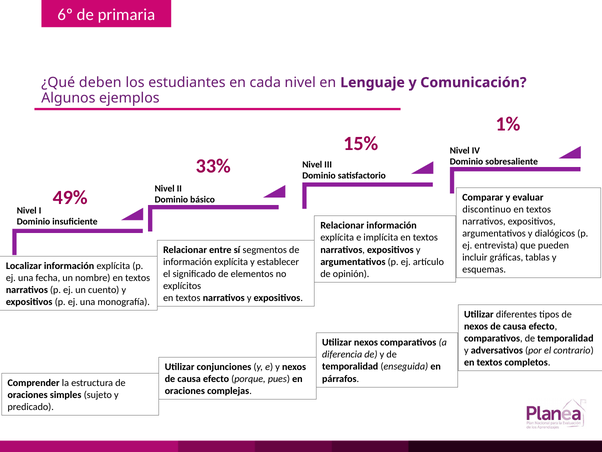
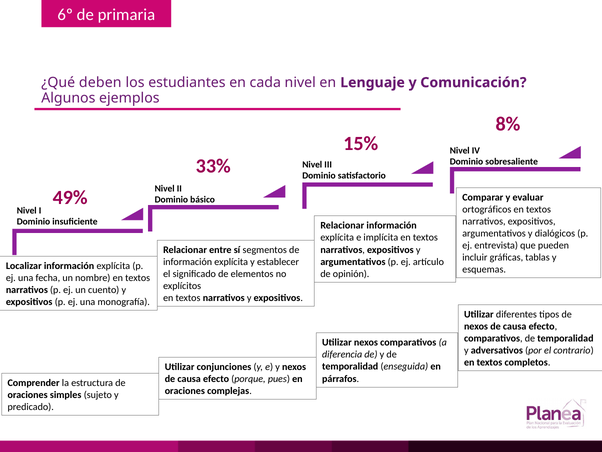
1%: 1% -> 8%
discontinuo: discontinuo -> ortográficos
